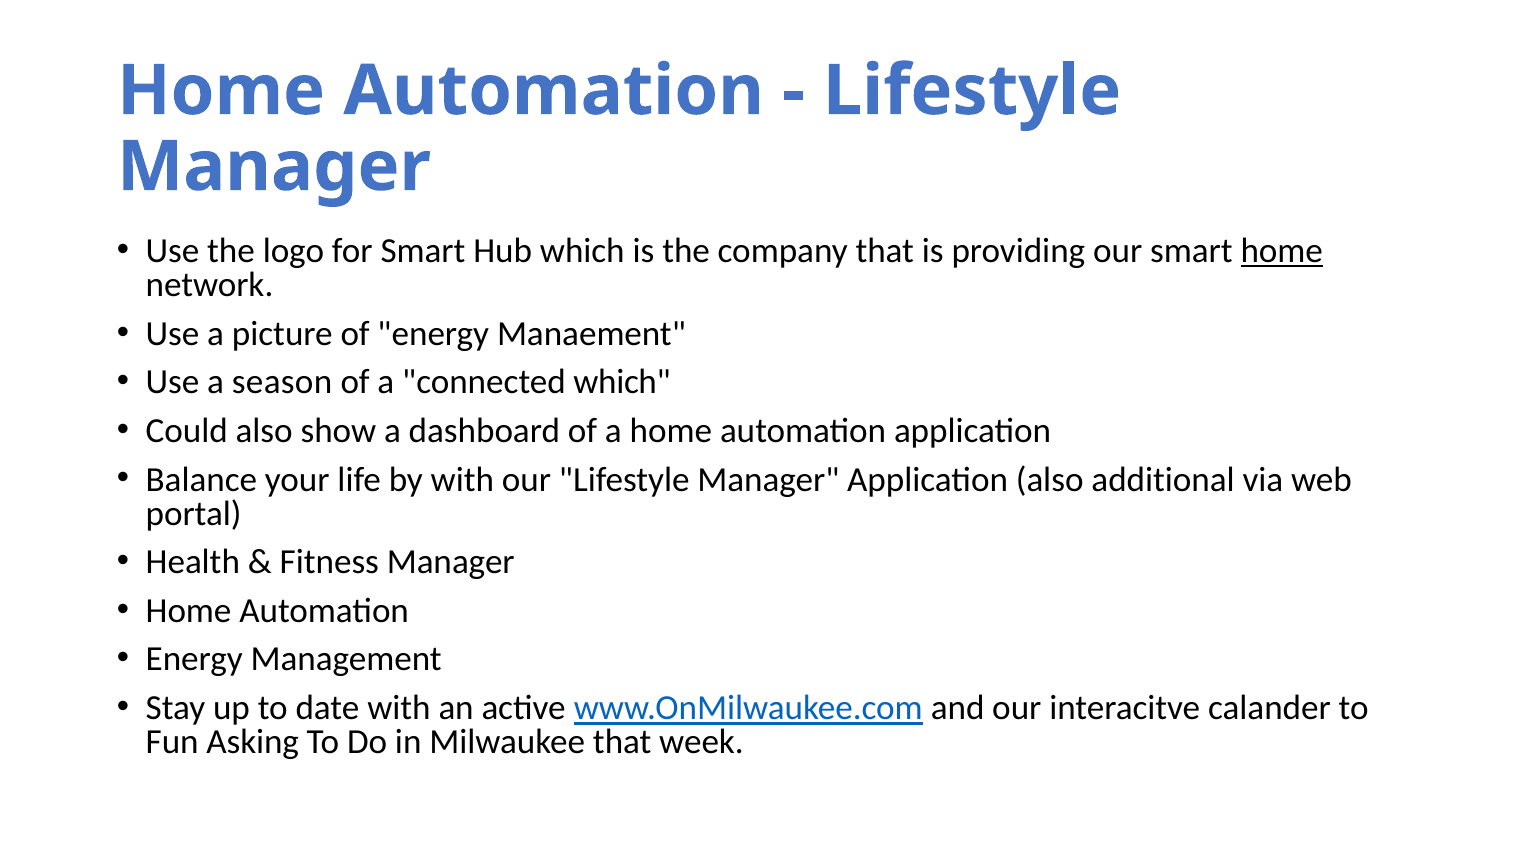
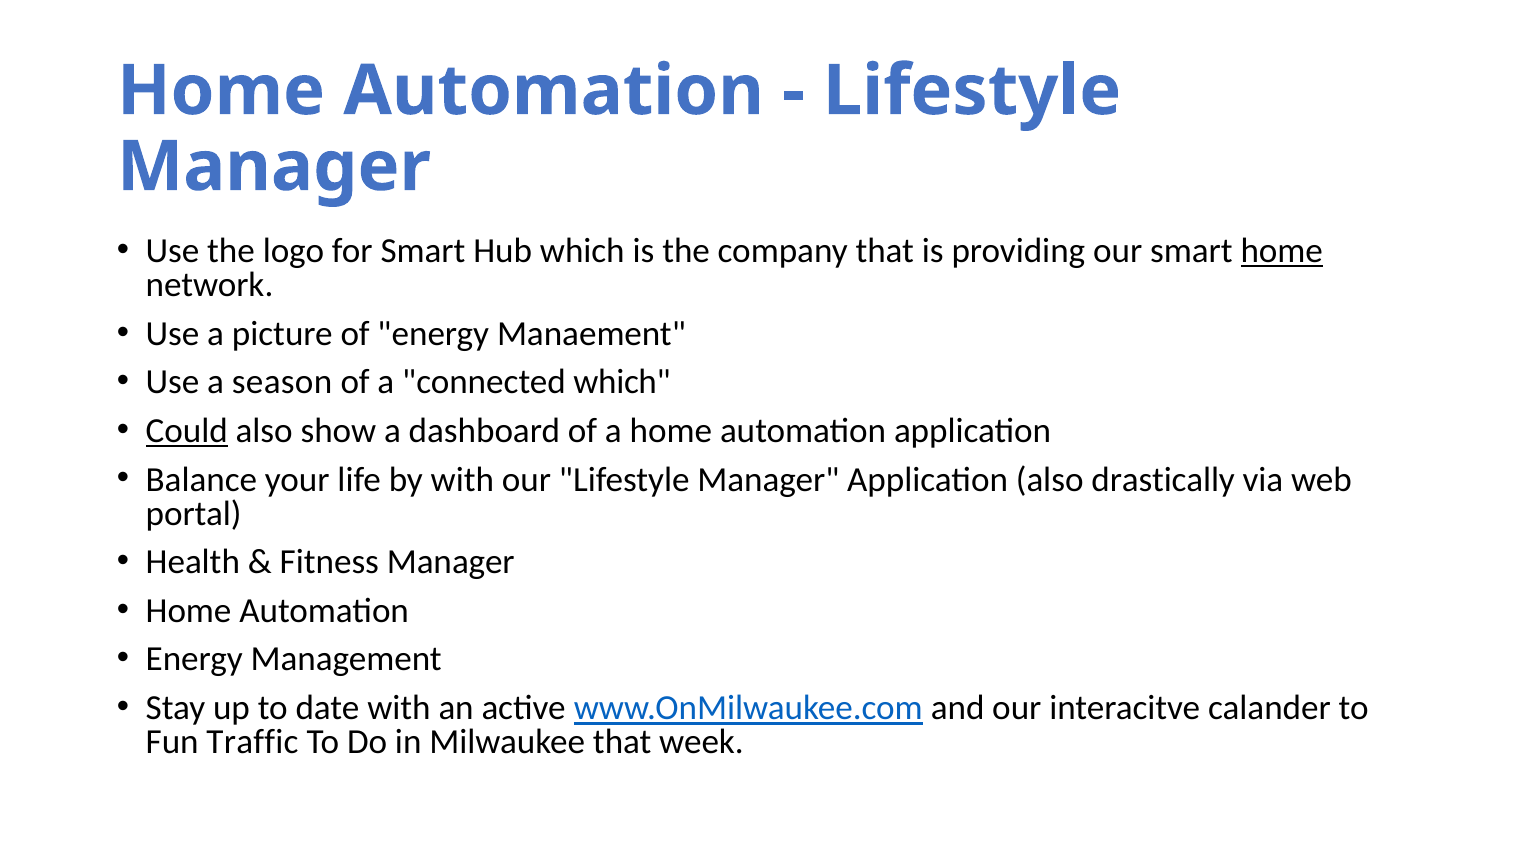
Could underline: none -> present
additional: additional -> drastically
Asking: Asking -> Traffic
